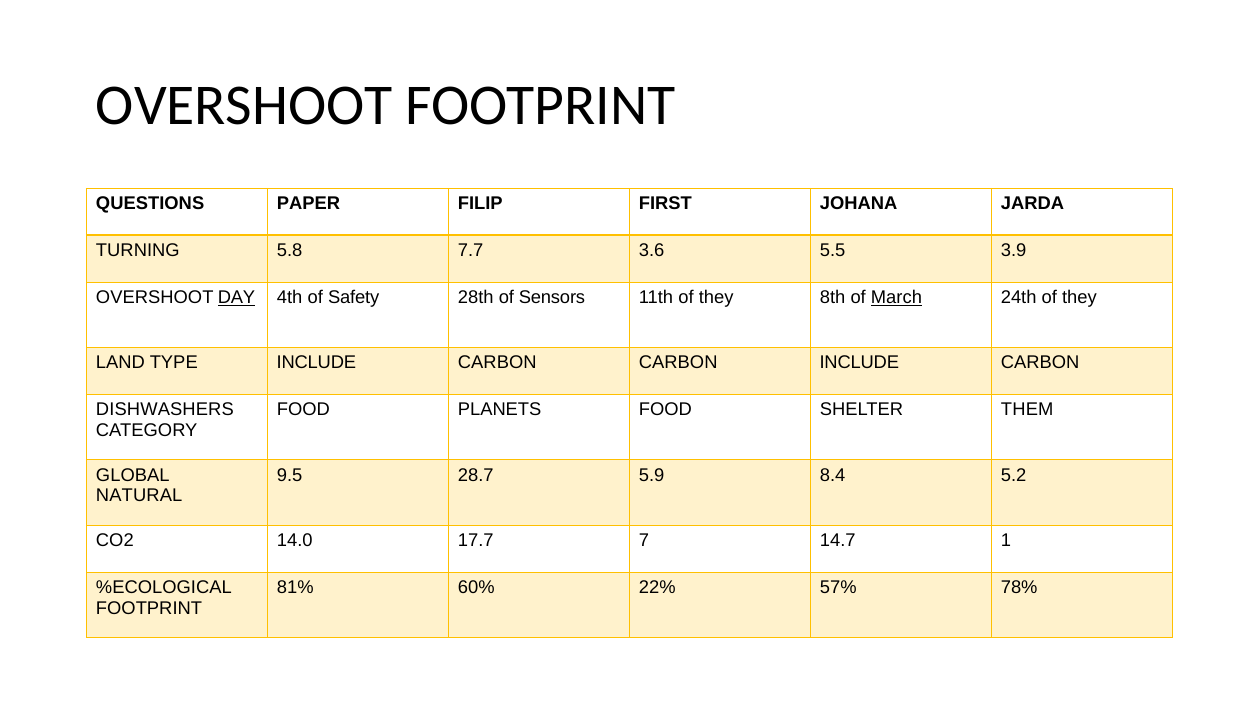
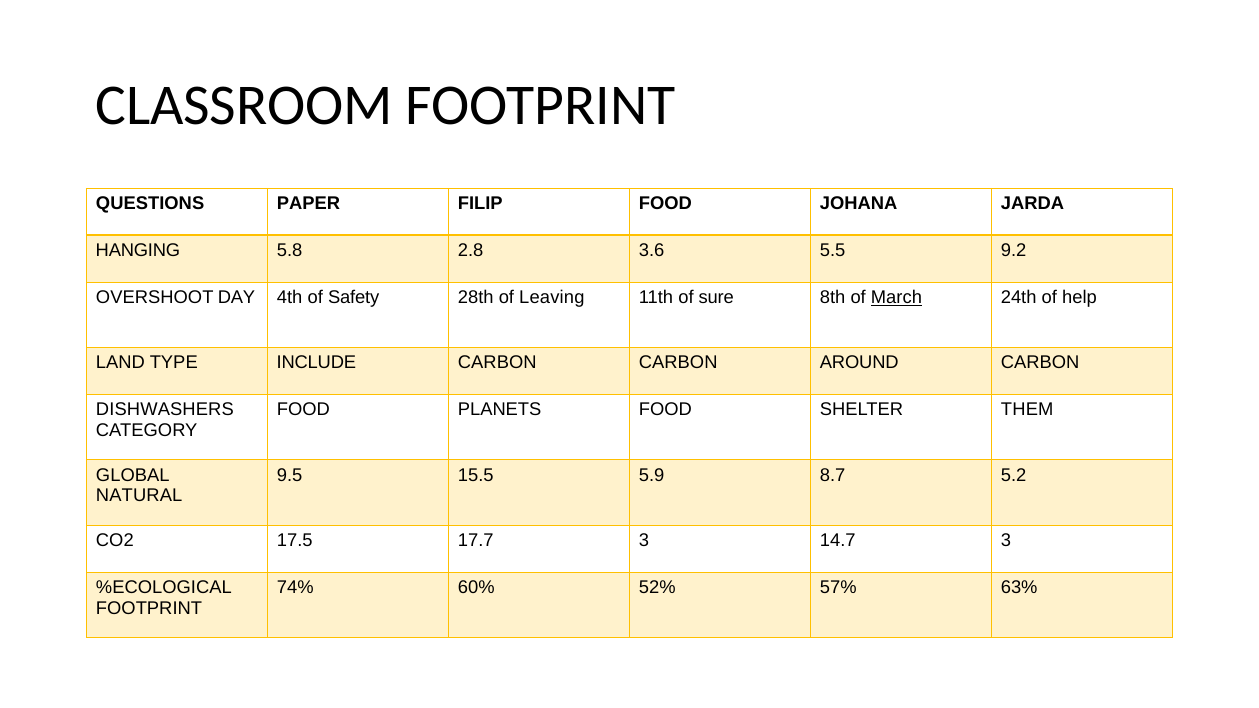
OVERSHOOT at (244, 106): OVERSHOOT -> CLASSROOM
FILIP FIRST: FIRST -> FOOD
TURNING: TURNING -> HANGING
7.7: 7.7 -> 2.8
3.9: 3.9 -> 9.2
DAY underline: present -> none
Sensors: Sensors -> Leaving
11th of they: they -> sure
24th of they: they -> help
CARBON INCLUDE: INCLUDE -> AROUND
28.7: 28.7 -> 15.5
8.4: 8.4 -> 8.7
14.0: 14.0 -> 17.5
17.7 7: 7 -> 3
14.7 1: 1 -> 3
81%: 81% -> 74%
22%: 22% -> 52%
78%: 78% -> 63%
